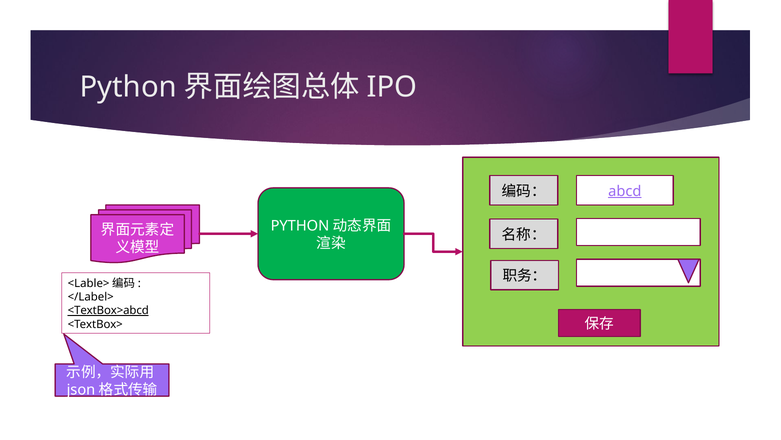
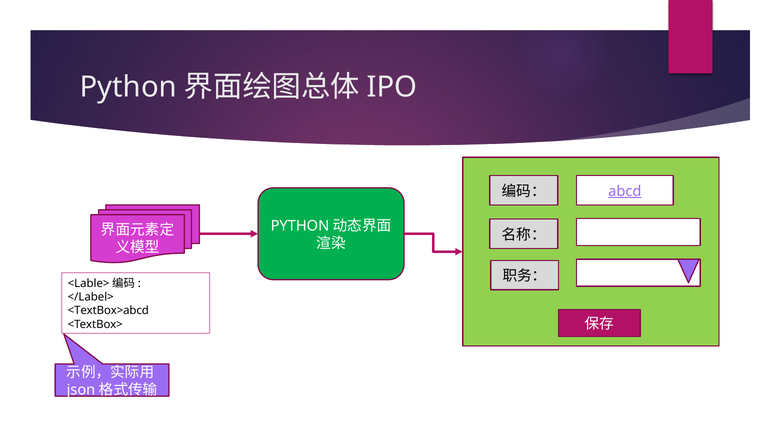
<TextBox>abcd underline: present -> none
